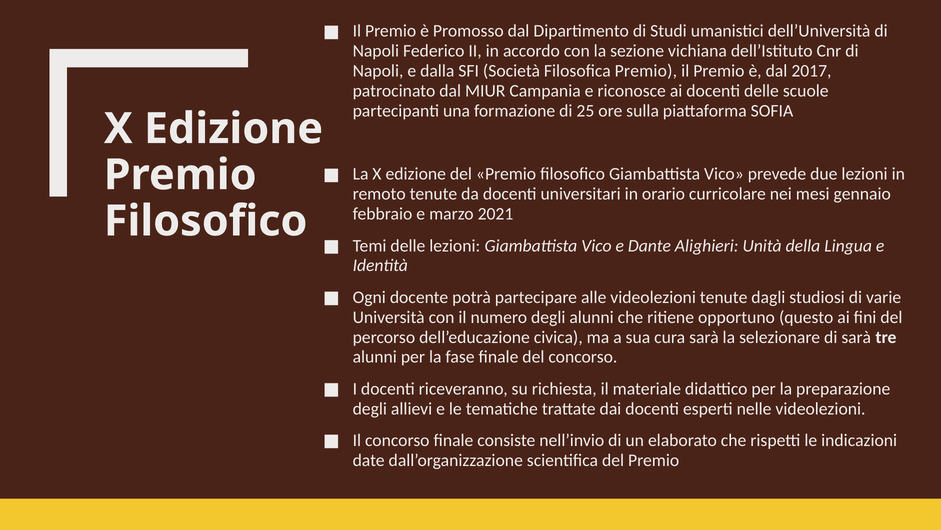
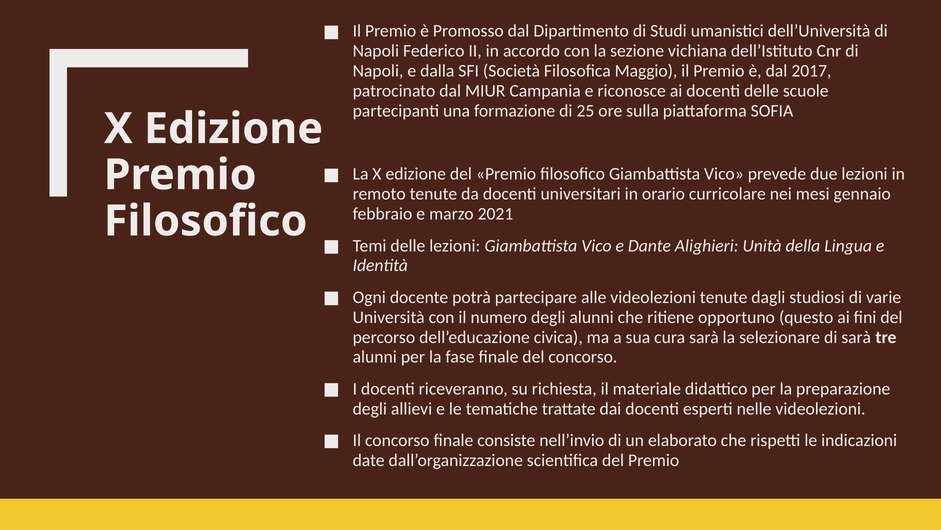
Filosofica Premio: Premio -> Maggio
